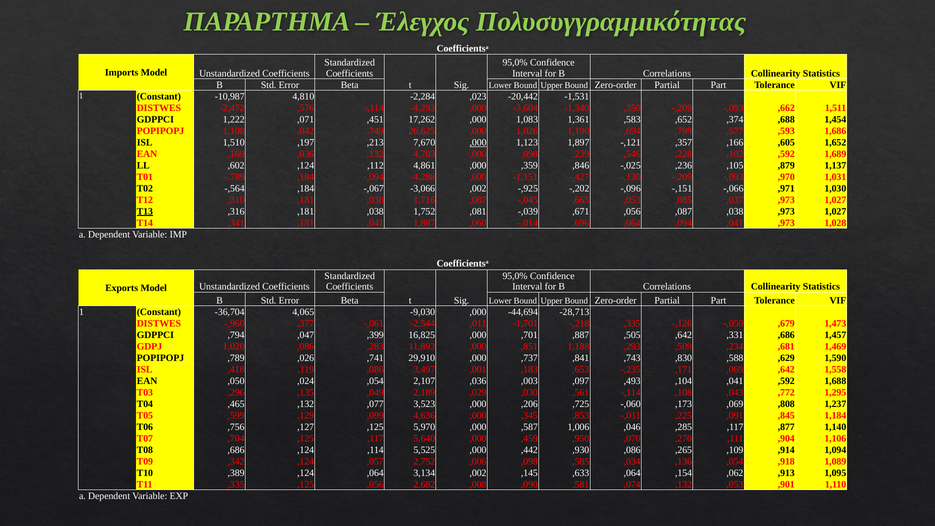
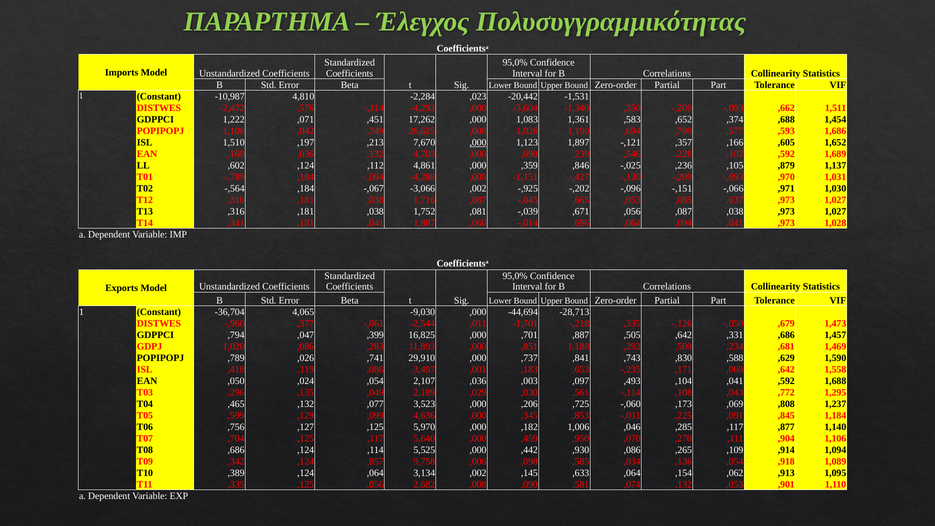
T13 underline: present -> none
,587: ,587 -> ,182
2,752: 2,752 -> 9,758
